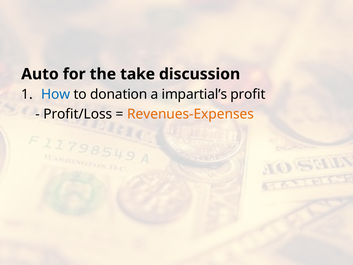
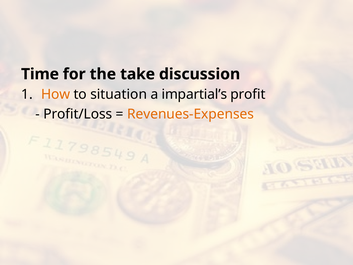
Auto: Auto -> Time
How colour: blue -> orange
donation: donation -> situation
